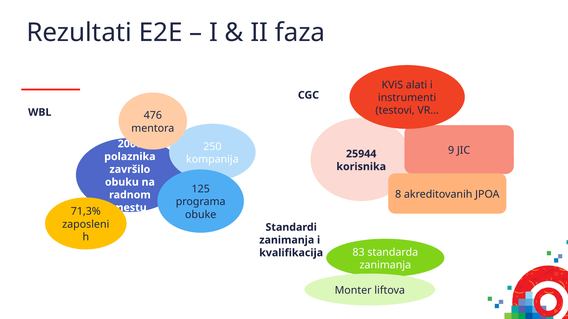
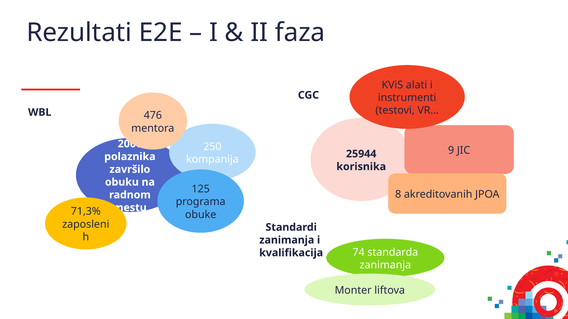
83: 83 -> 74
